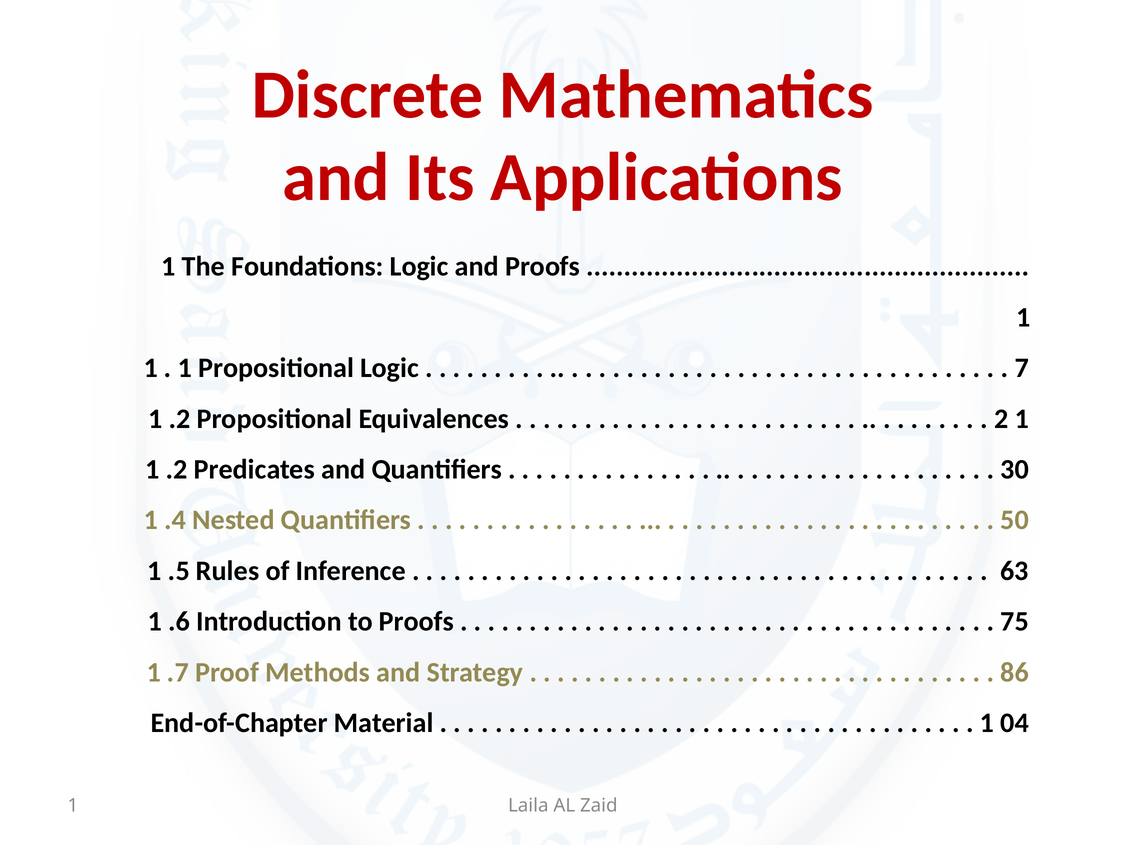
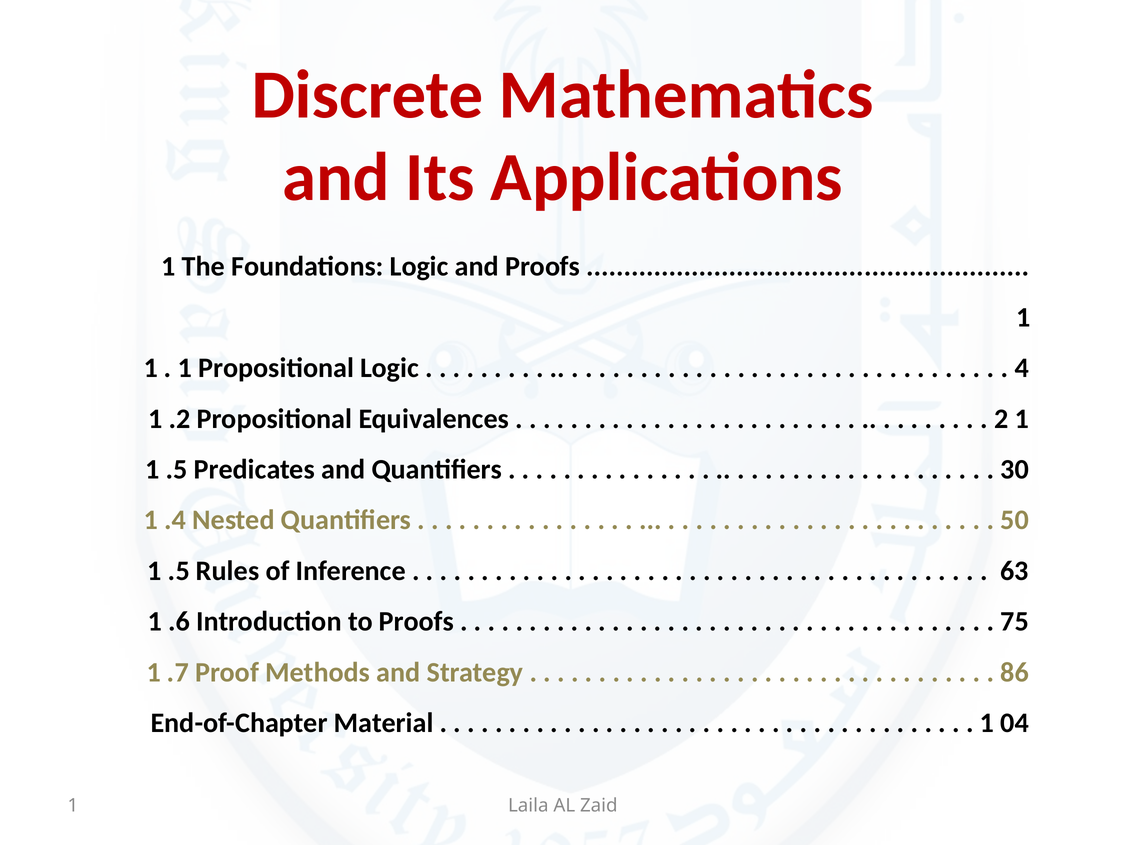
7: 7 -> 4
.2 at (177, 469): .2 -> .5
